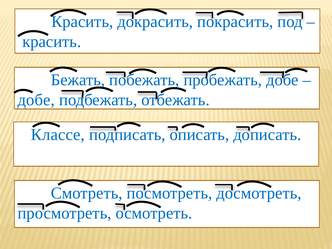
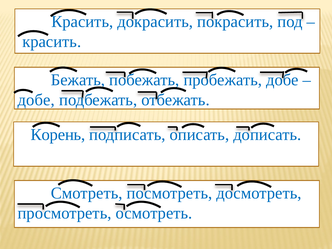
Классе: Классе -> Корень
